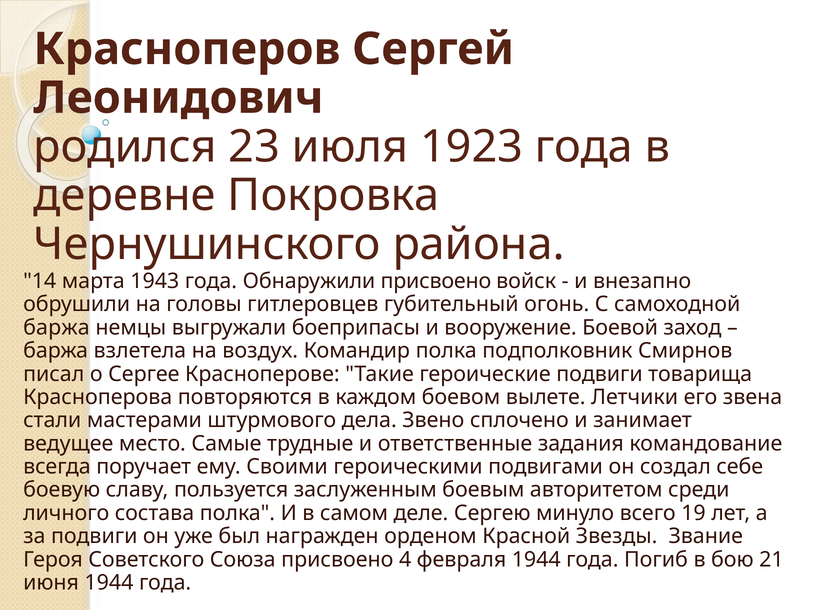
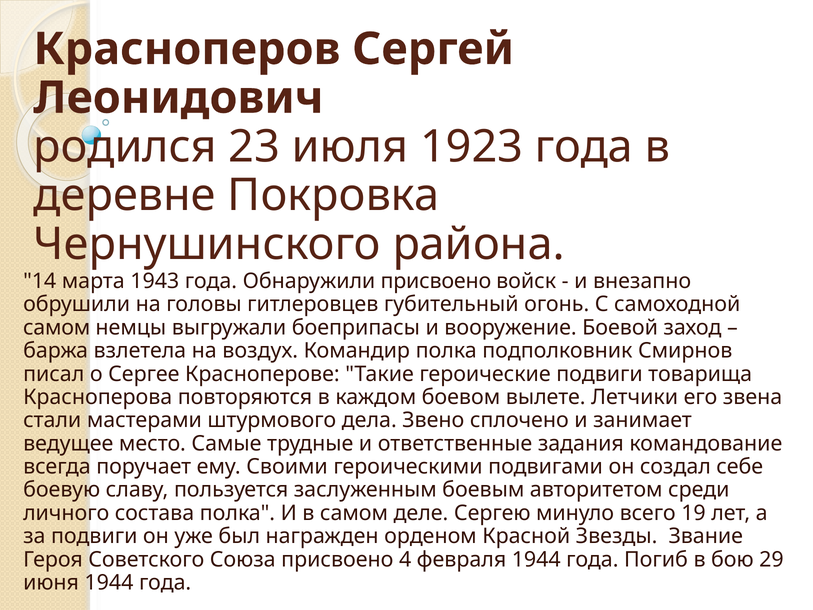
баржа at (56, 327): баржа -> самом
21: 21 -> 29
